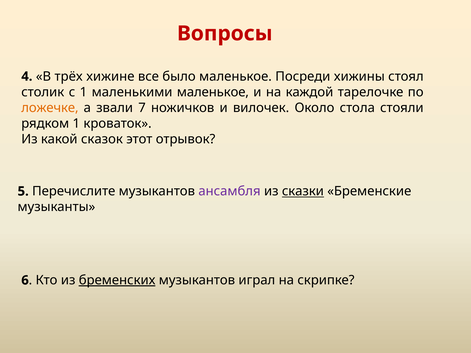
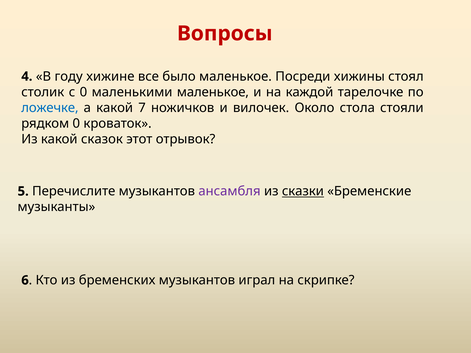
трёх: трёх -> году
с 1: 1 -> 0
ложечке colour: orange -> blue
а звали: звали -> какой
рядком 1: 1 -> 0
бременских underline: present -> none
